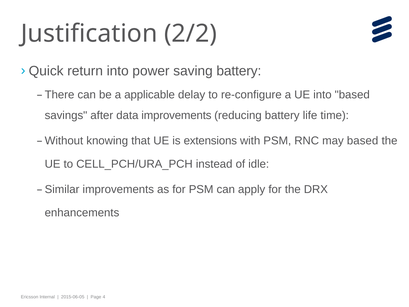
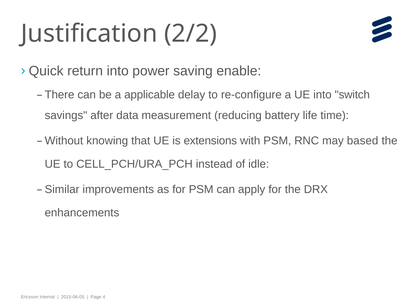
saving battery: battery -> enable
into based: based -> switch
data improvements: improvements -> measurement
